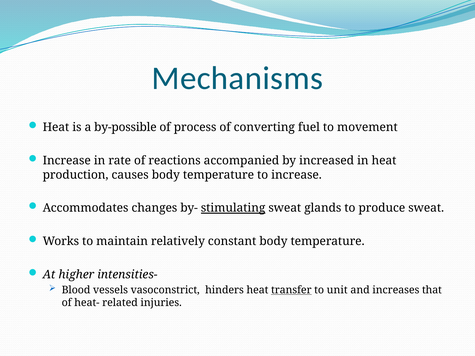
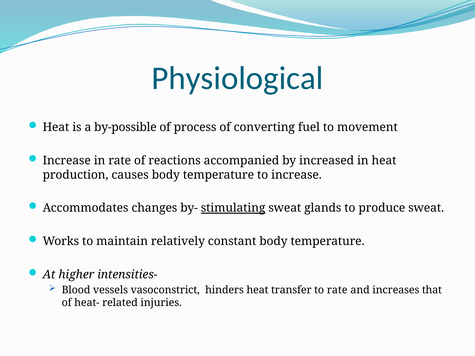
Mechanisms: Mechanisms -> Physiological
transfer underline: present -> none
to unit: unit -> rate
